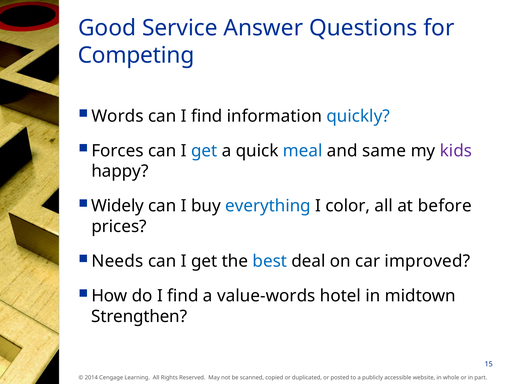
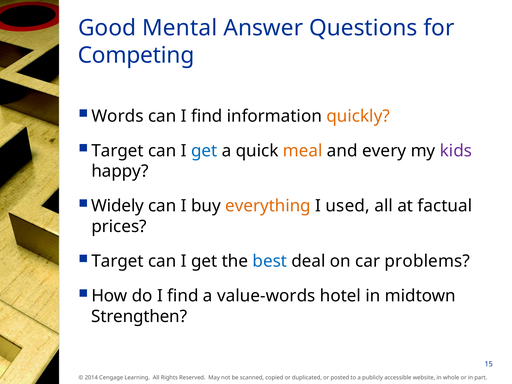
Service: Service -> Mental
quickly colour: blue -> orange
Forces at (118, 151): Forces -> Target
meal colour: blue -> orange
same: same -> every
everything colour: blue -> orange
color: color -> used
before: before -> factual
Needs at (117, 261): Needs -> Target
improved: improved -> problems
